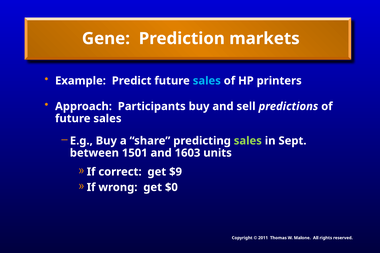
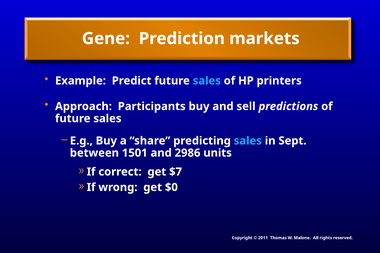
sales at (248, 141) colour: light green -> light blue
1603: 1603 -> 2986
$9: $9 -> $7
